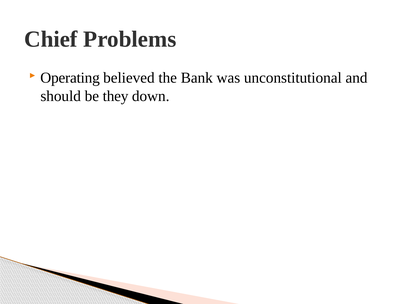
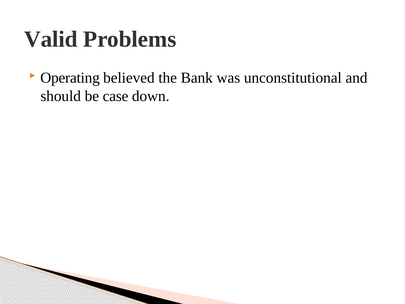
Chief: Chief -> Valid
they: they -> case
